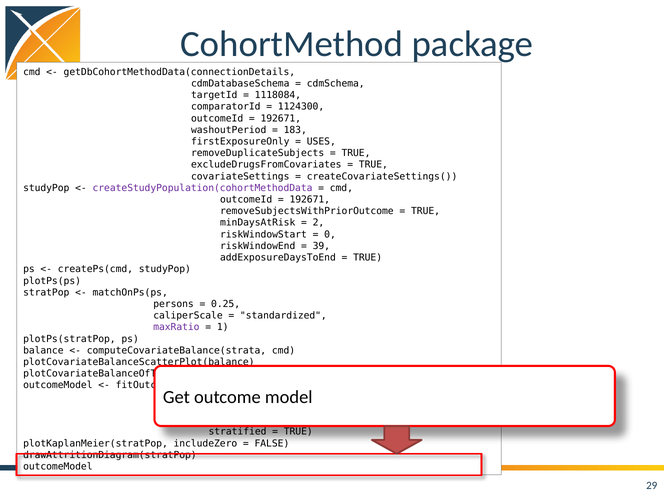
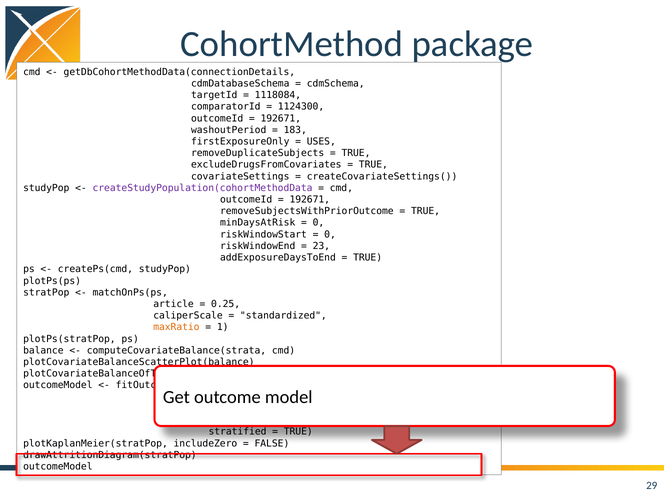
2 at (319, 223): 2 -> 0
39: 39 -> 23
persons: persons -> article
maxRatio colour: purple -> orange
